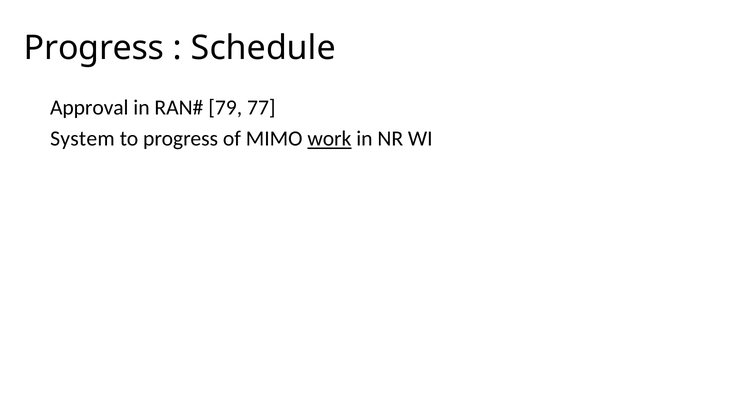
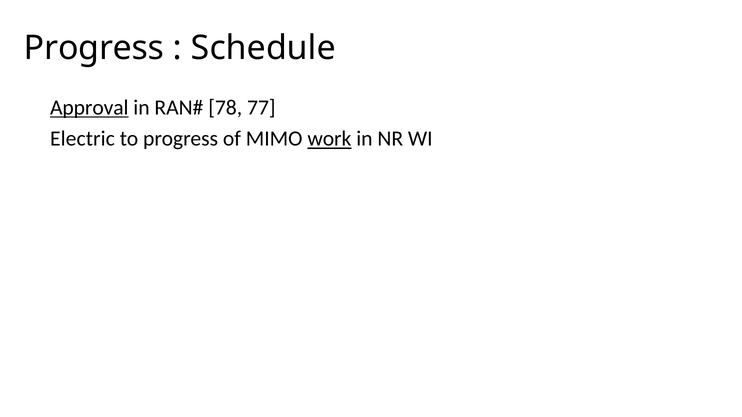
Approval underline: none -> present
79: 79 -> 78
System: System -> Electric
